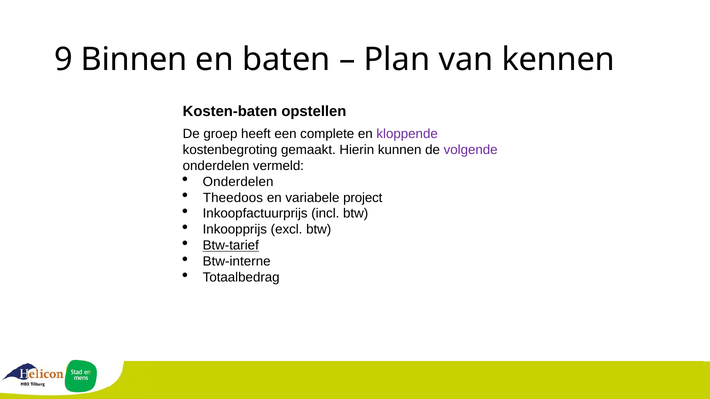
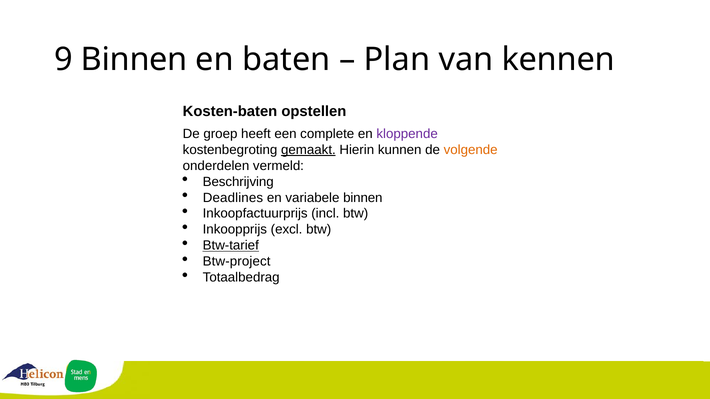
gemaakt underline: none -> present
volgende colour: purple -> orange
Onderdelen at (238, 182): Onderdelen -> Beschrijving
Theedoos: Theedoos -> Deadlines
variabele project: project -> binnen
Btw-interne: Btw-interne -> Btw-project
